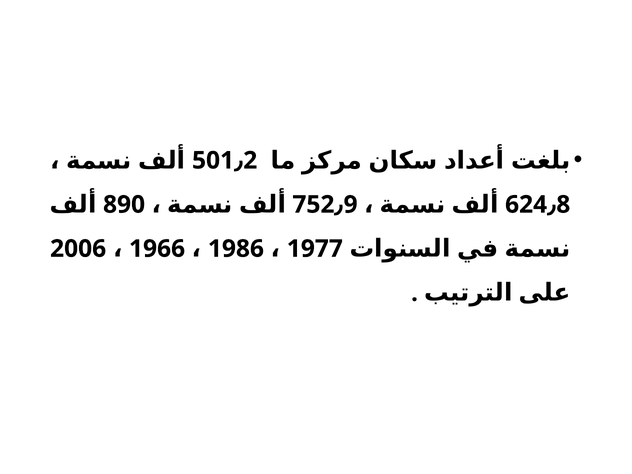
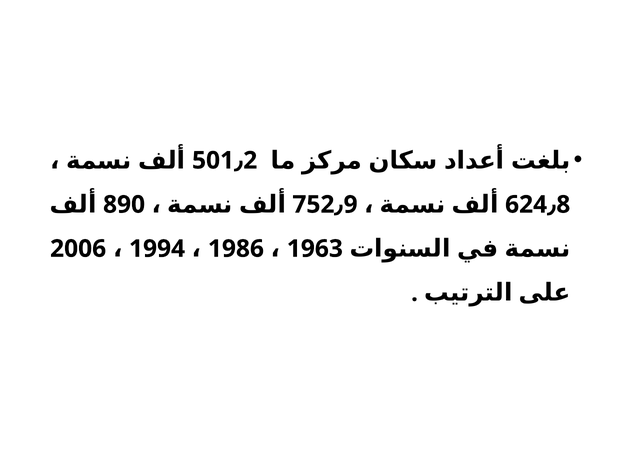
1966: 1966 -> 1994
1977: 1977 -> 1963
